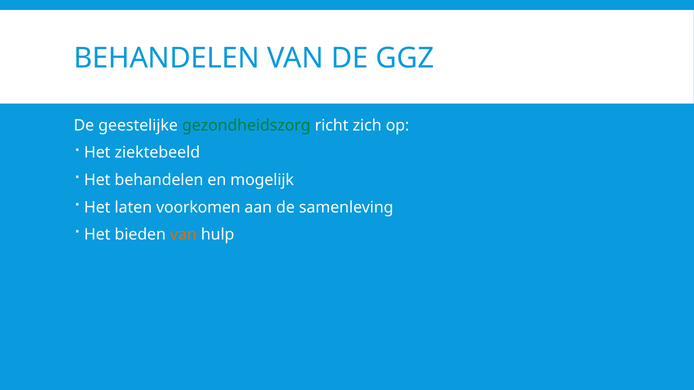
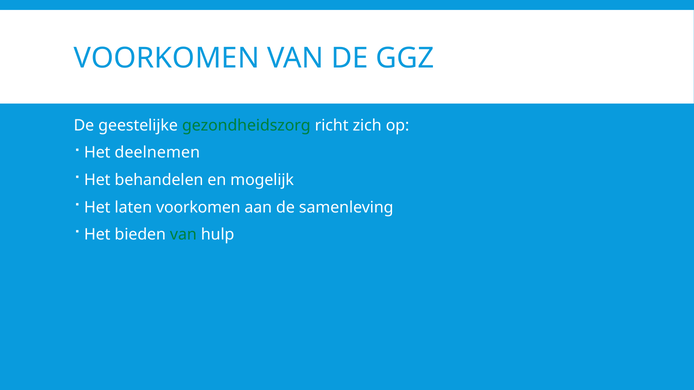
BEHANDELEN at (167, 58): BEHANDELEN -> VOORKOMEN
ziektebeeld: ziektebeeld -> deelnemen
van at (183, 235) colour: orange -> green
